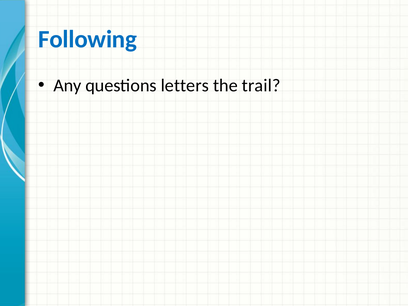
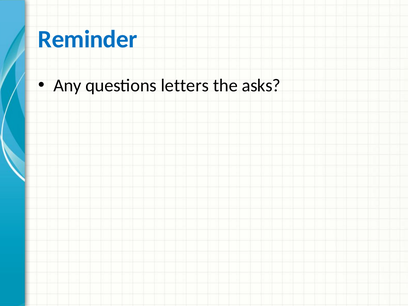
Following: Following -> Reminder
trail: trail -> asks
